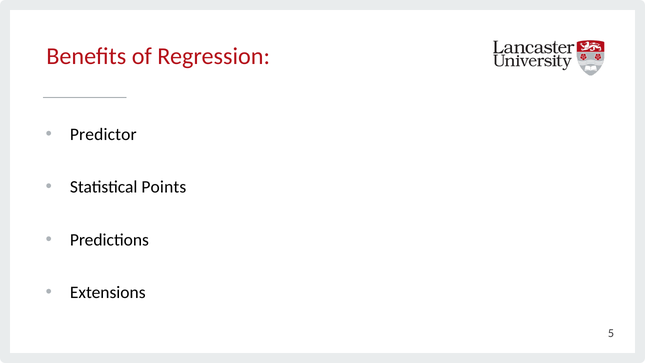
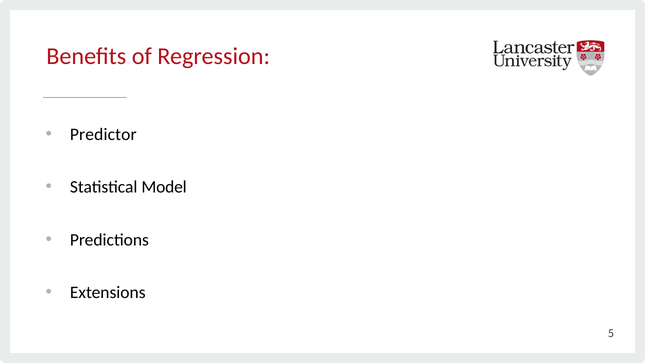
Points: Points -> Model
